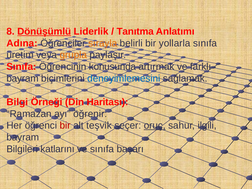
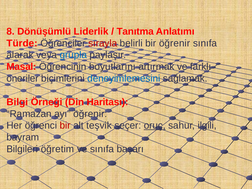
Dönüşümlü underline: present -> none
Adına: Adına -> Türde
sırayla colour: orange -> red
bir yollarla: yollarla -> öğrenir
üretim: üretim -> alarak
grupla colour: orange -> blue
Sınıfa at (21, 67): Sınıfa -> Masal
konusunda: konusunda -> boyutlarını
bayram at (23, 78): bayram -> öneriler
katlarını: katlarını -> öğretim
